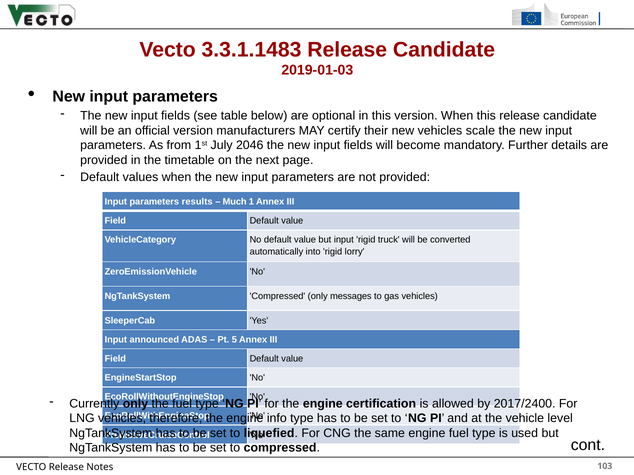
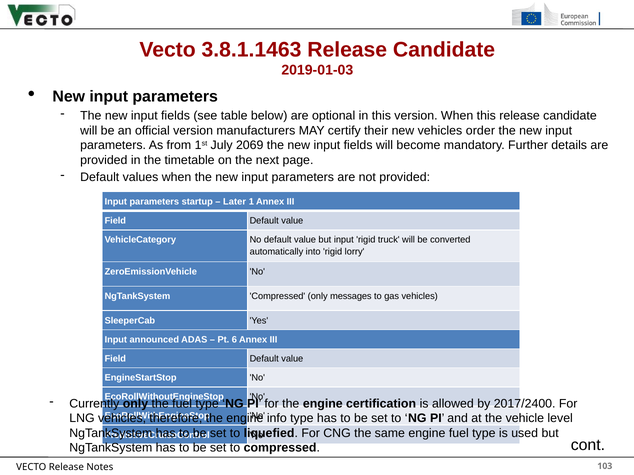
3.3.1.1483: 3.3.1.1483 -> 3.8.1.1463
scale: scale -> order
2046: 2046 -> 2069
results: results -> startup
Much: Much -> Later
5: 5 -> 6
